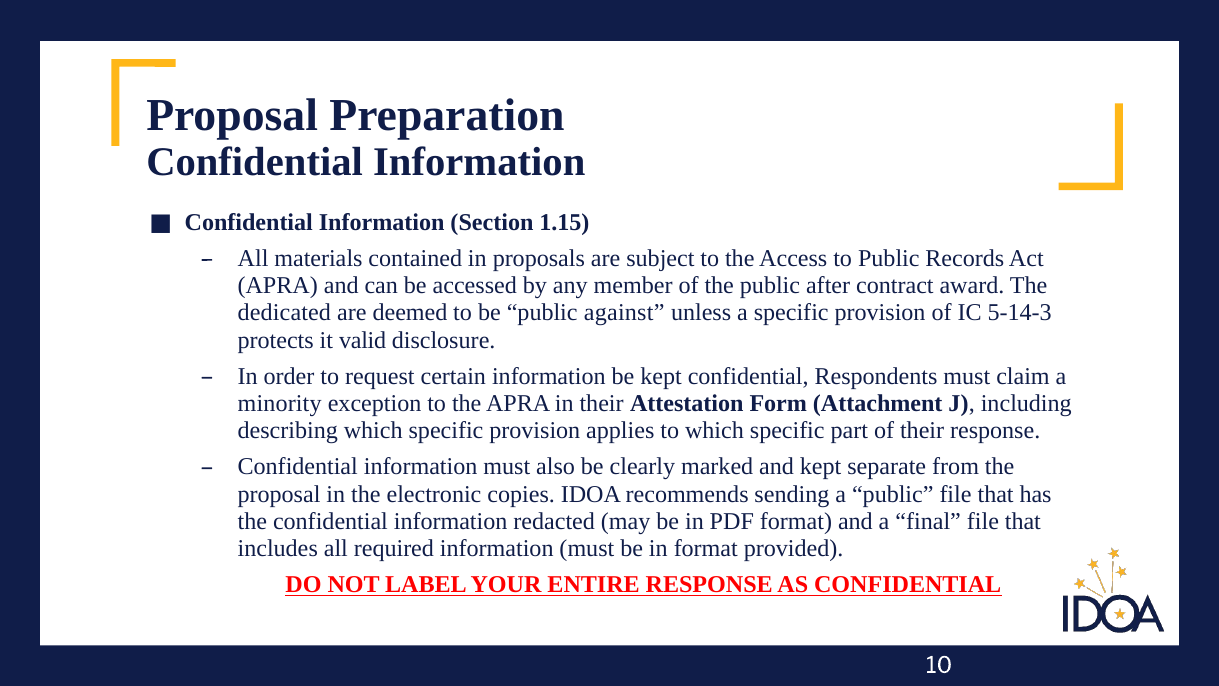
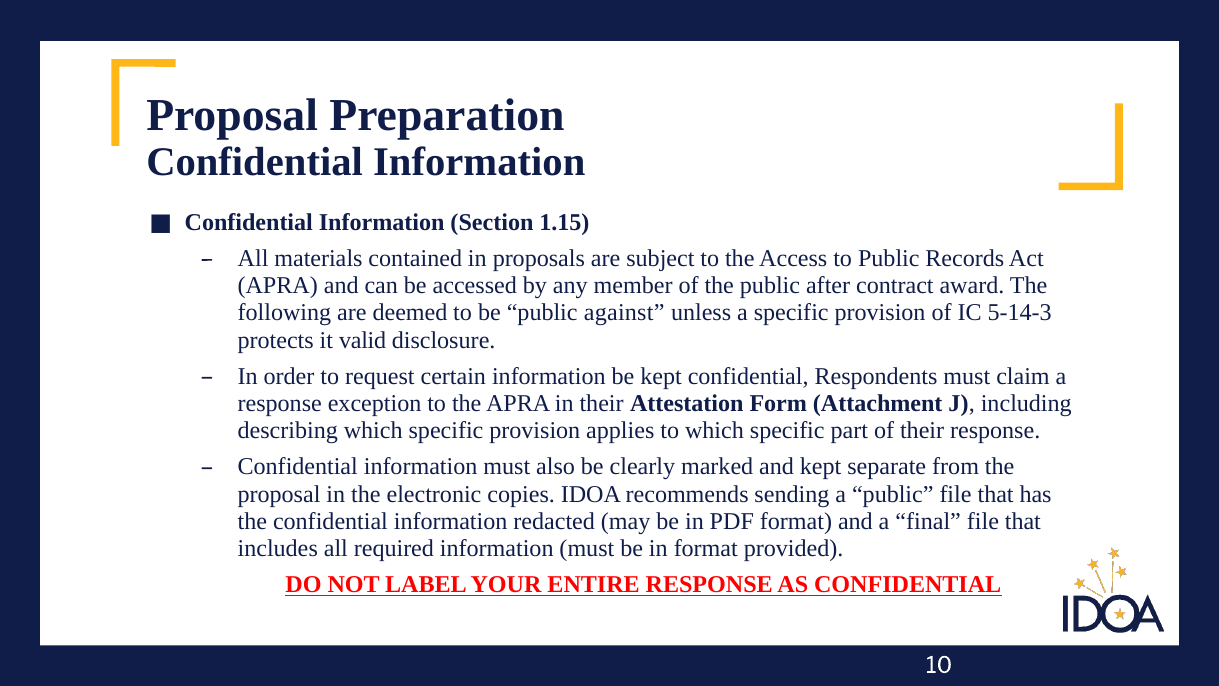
dedicated: dedicated -> following
minority at (280, 403): minority -> response
